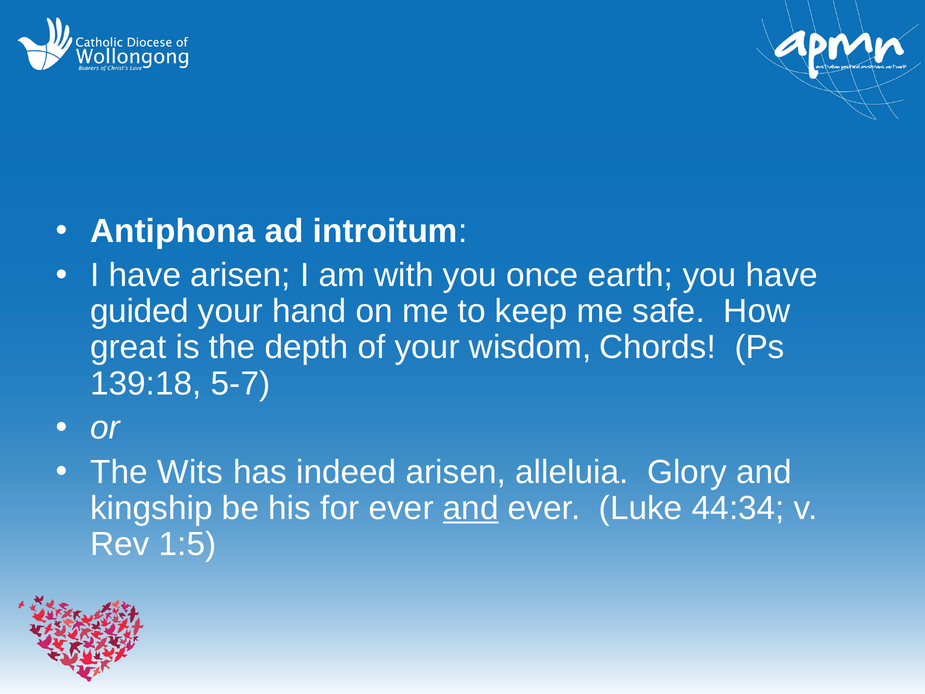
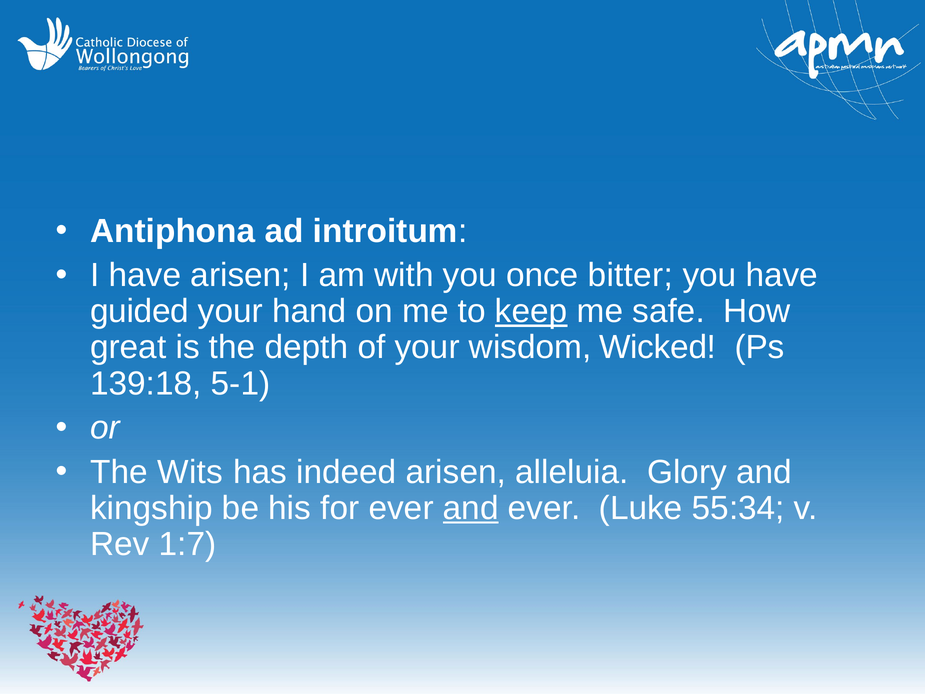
earth: earth -> bitter
keep underline: none -> present
Chords: Chords -> Wicked
5-7: 5-7 -> 5-1
44:34: 44:34 -> 55:34
1:5: 1:5 -> 1:7
